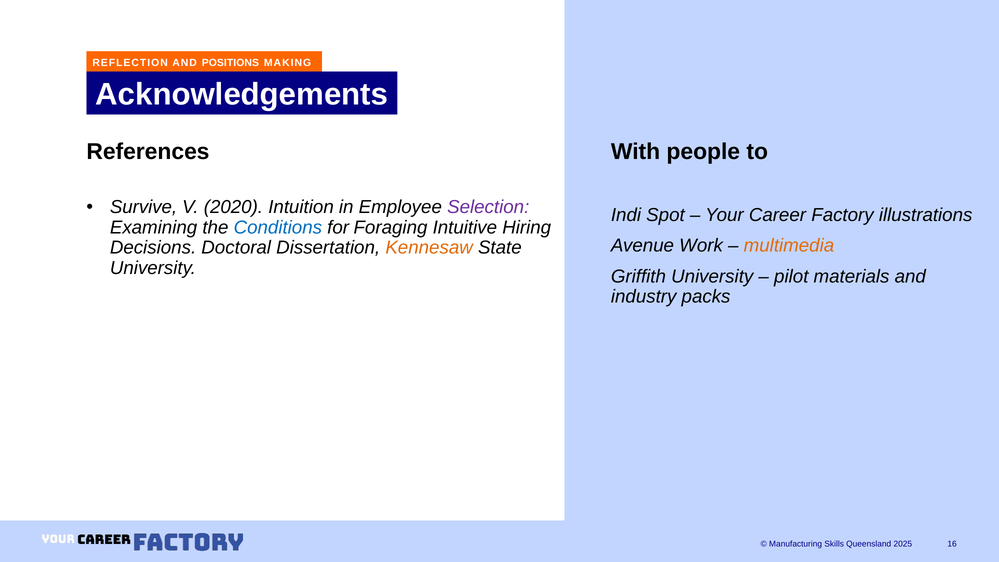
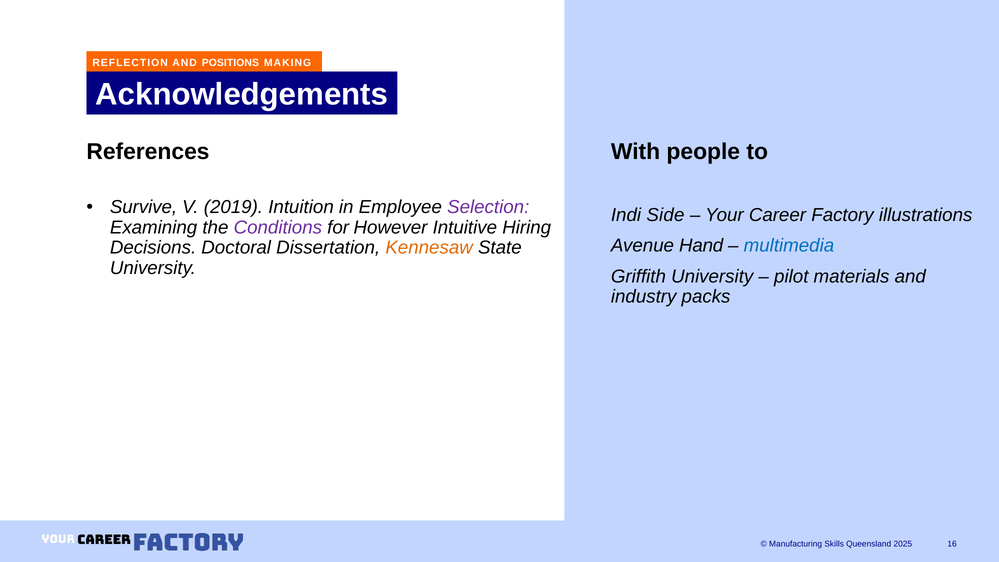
2020: 2020 -> 2019
Spot: Spot -> Side
Conditions colour: blue -> purple
Foraging: Foraging -> However
Work: Work -> Hand
multimedia colour: orange -> blue
